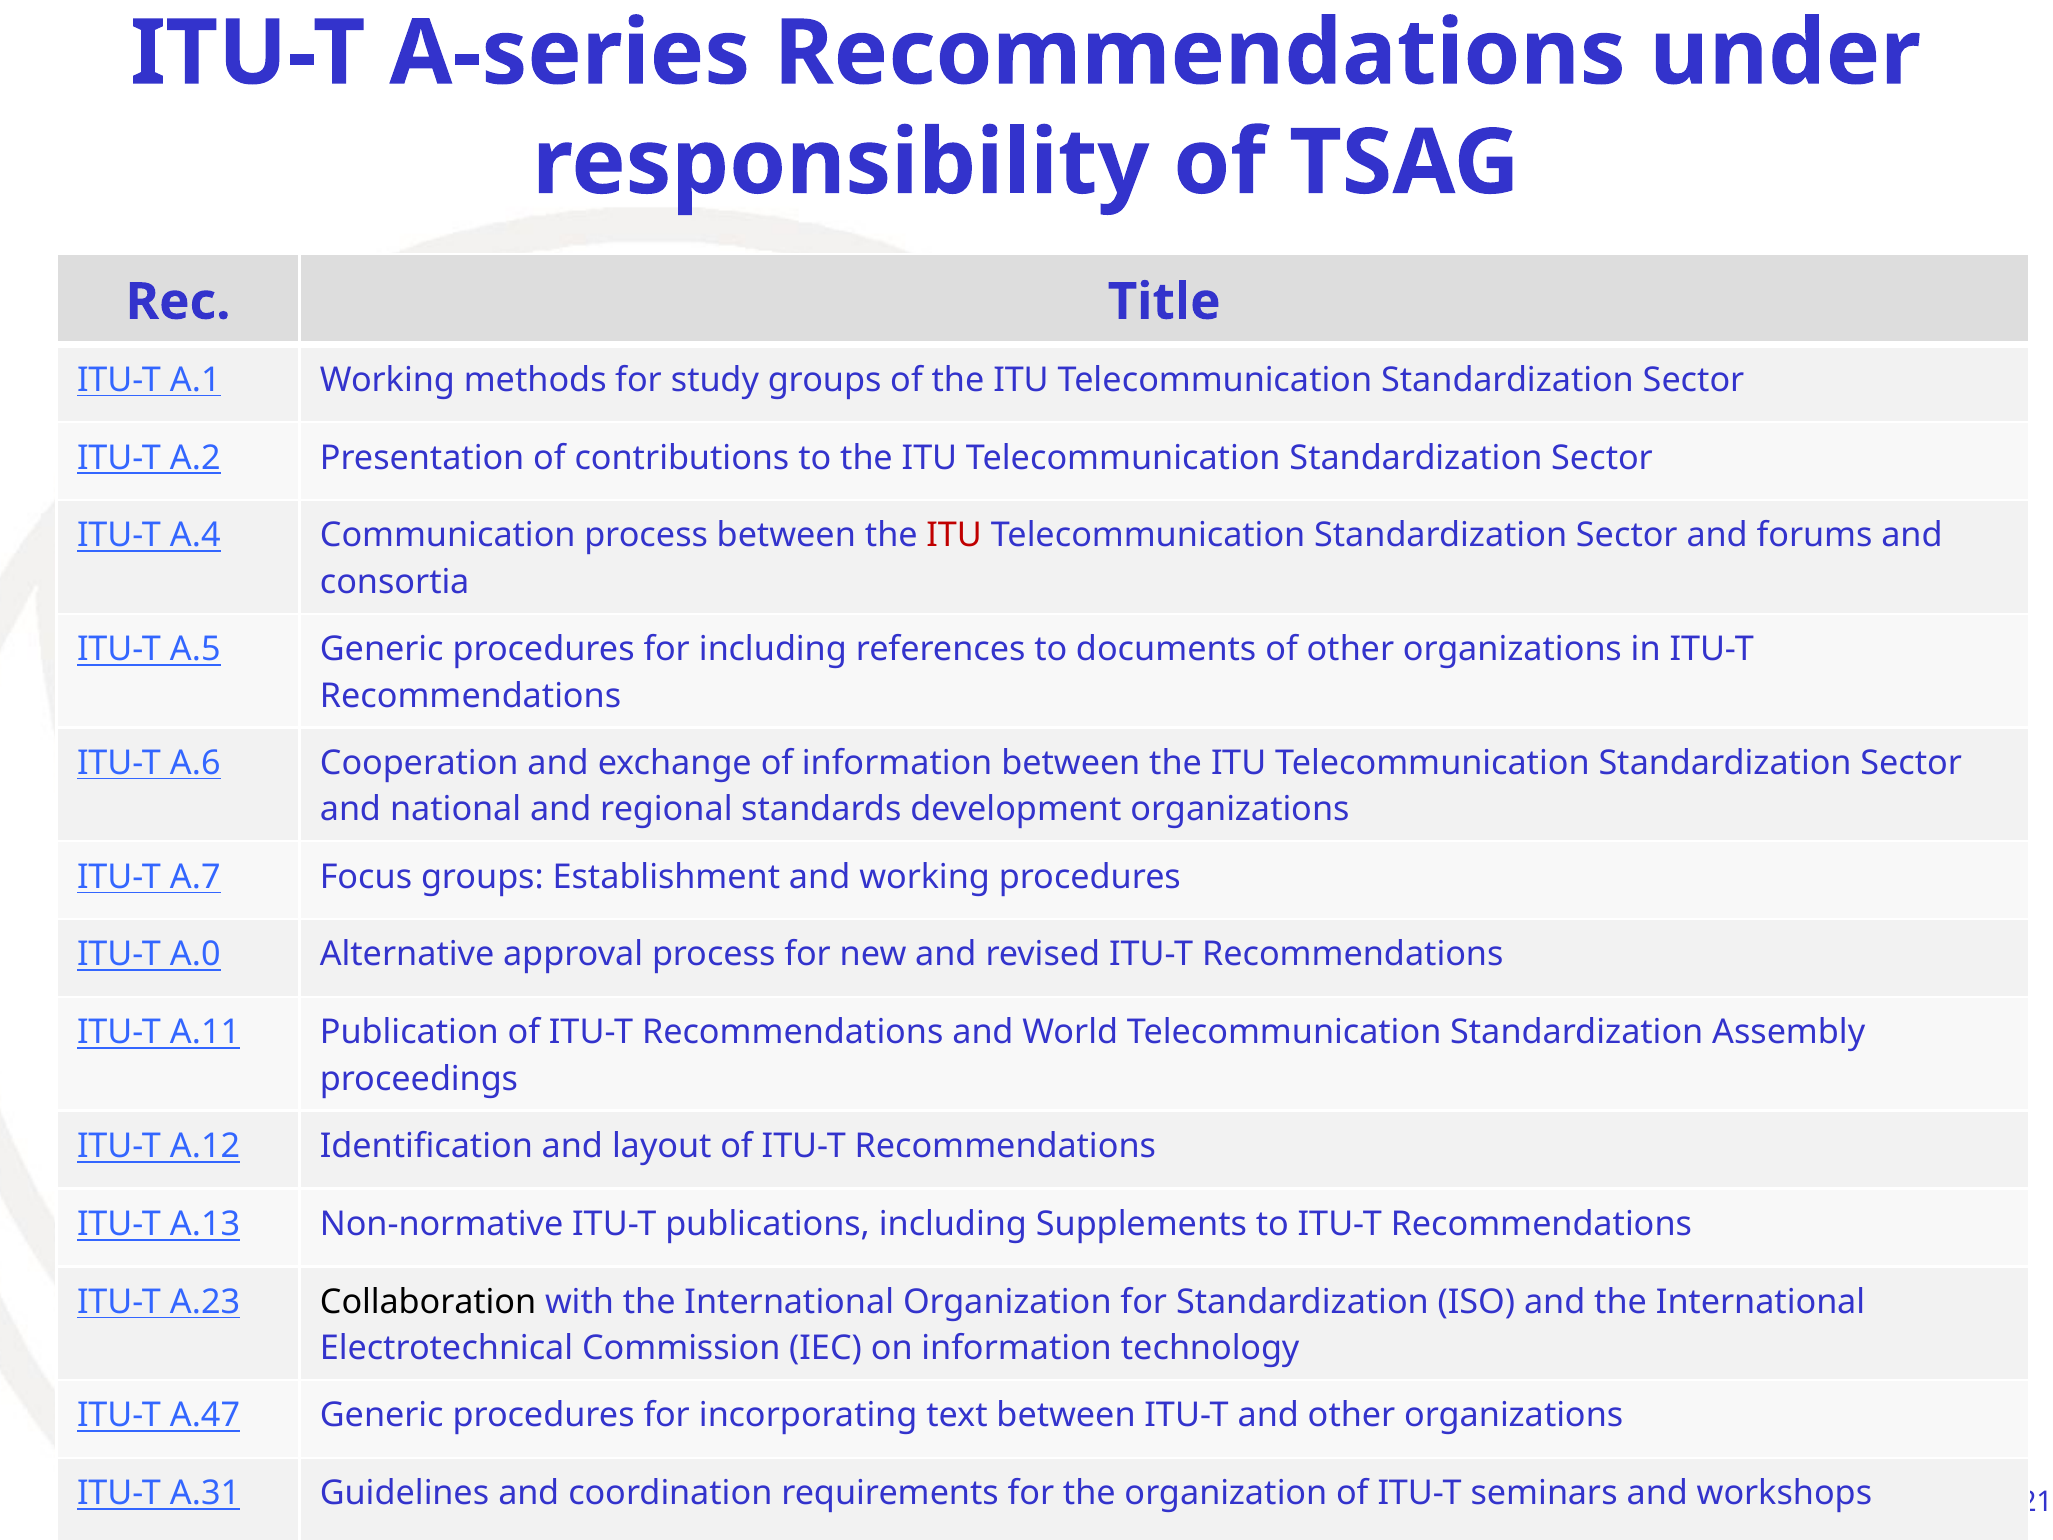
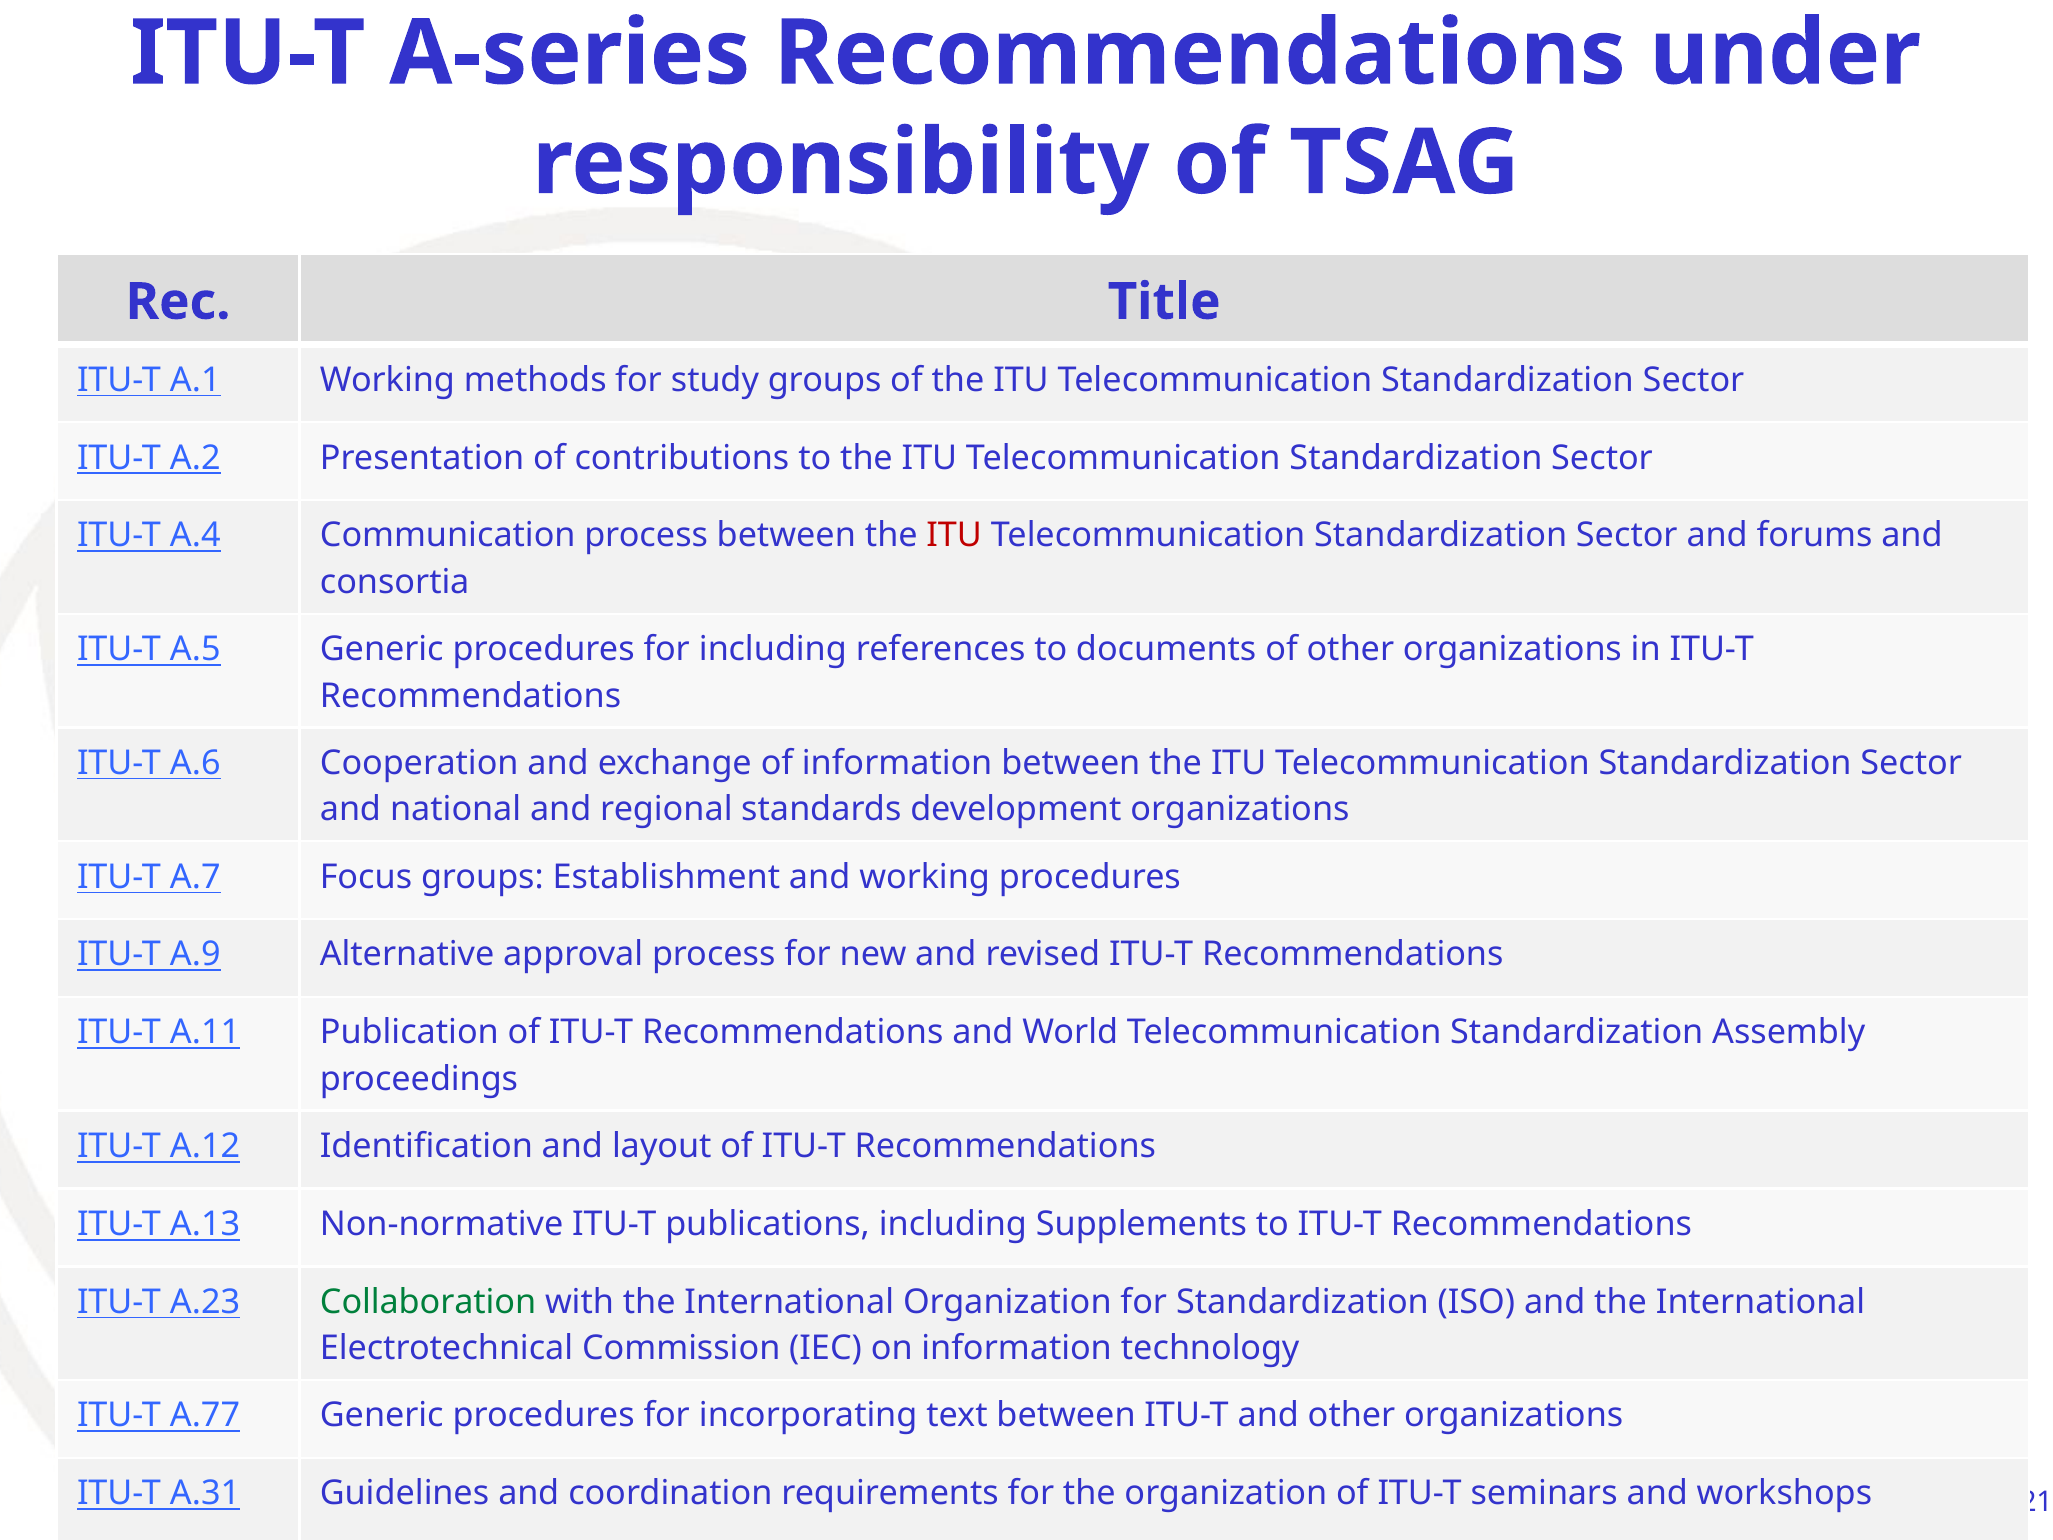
A.0: A.0 -> A.9
Collaboration colour: black -> green
A.47: A.47 -> A.77
